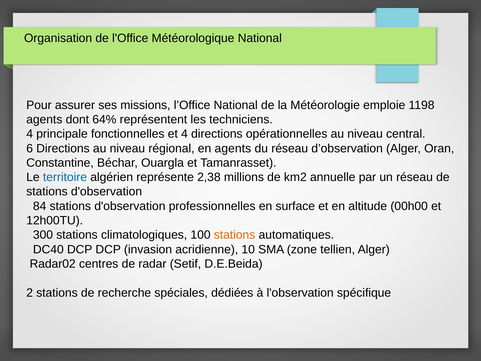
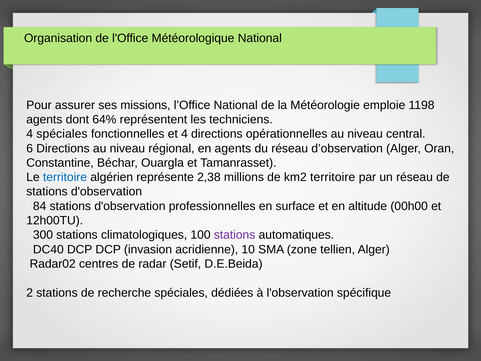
4 principale: principale -> spéciales
km2 annuelle: annuelle -> territoire
stations at (235, 235) colour: orange -> purple
